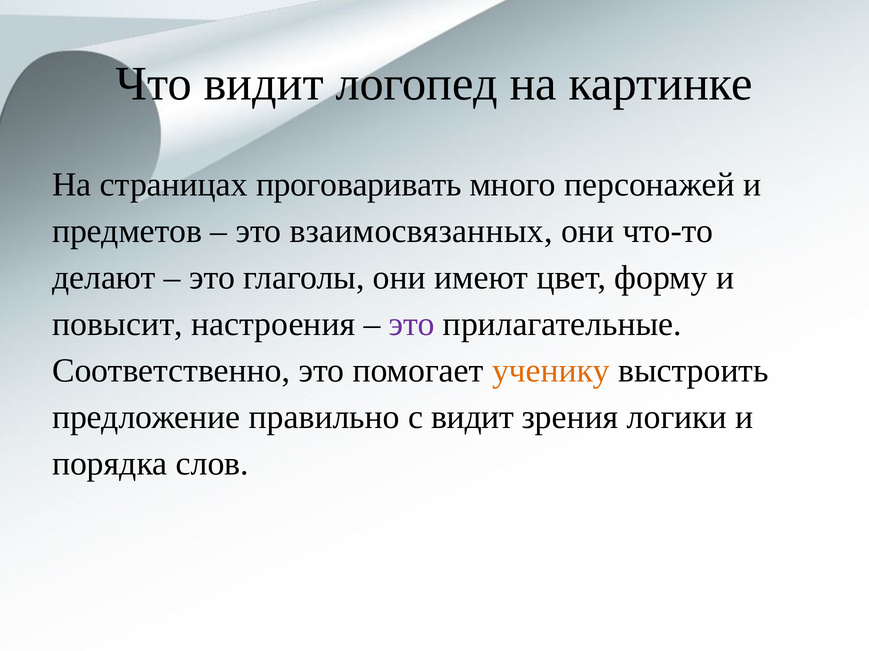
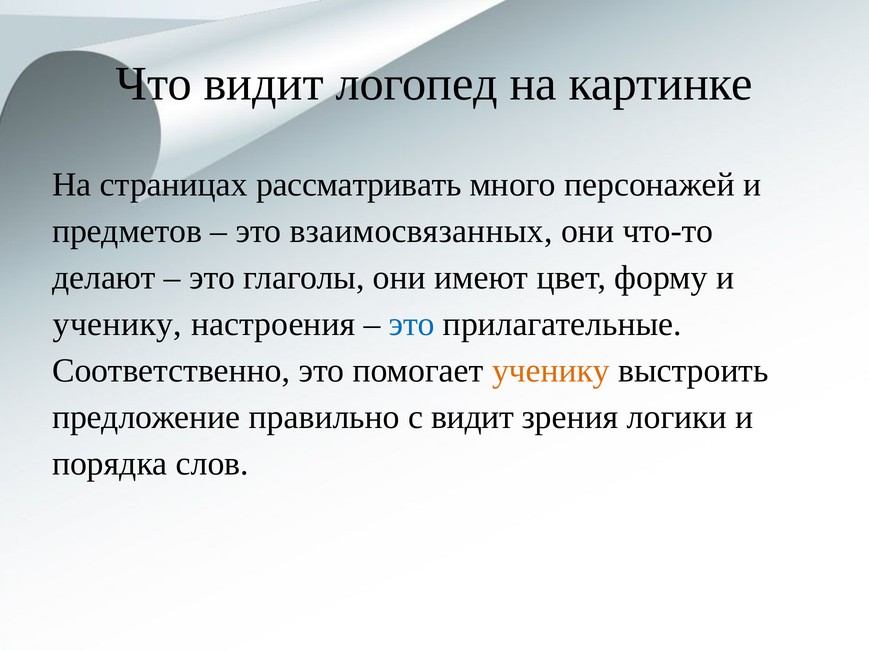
проговаривать: проговаривать -> рассматривать
повысит at (117, 325): повысит -> ученику
это at (412, 325) colour: purple -> blue
